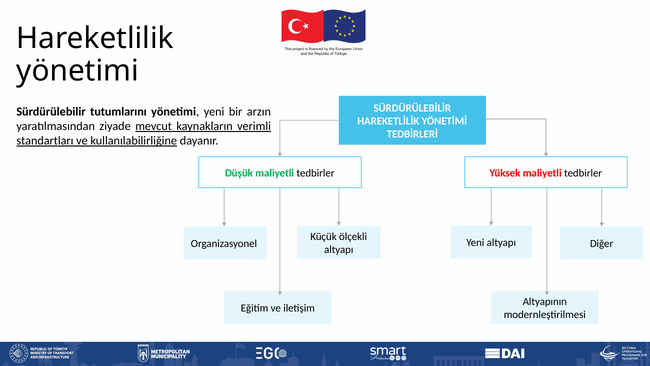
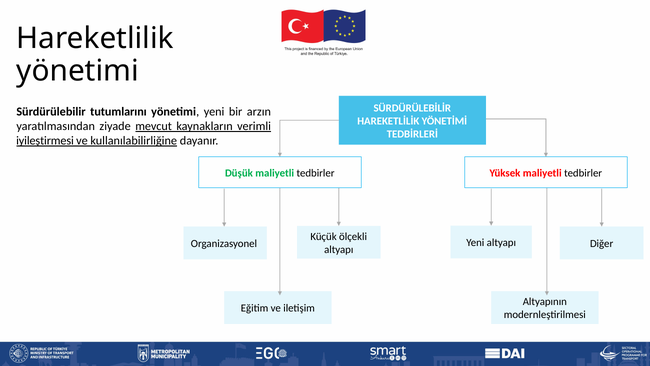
standartları: standartları -> iyileştirmesi
